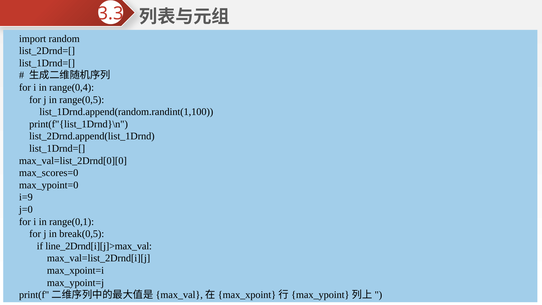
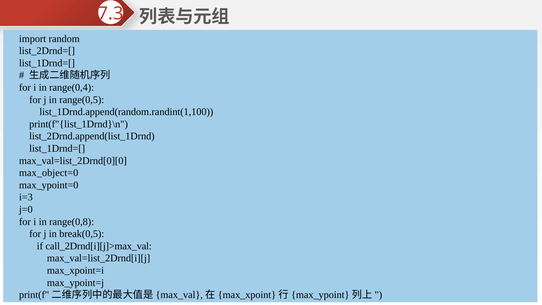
3.3: 3.3 -> 7.3
max_scores=0: max_scores=0 -> max_object=0
i=9: i=9 -> i=3
range(0,1: range(0,1 -> range(0,8
line_2Drnd[i][j]>max_val: line_2Drnd[i][j]>max_val -> call_2Drnd[i][j]>max_val
